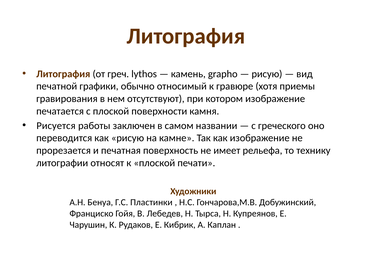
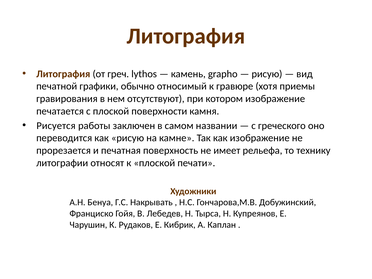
Пластинки: Пластинки -> Накрывать
